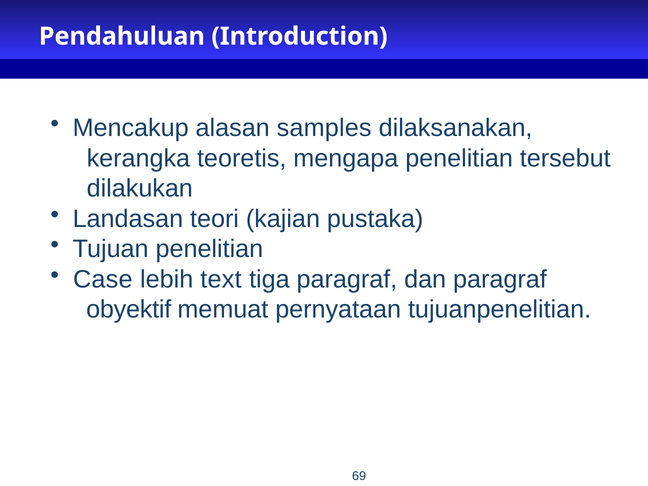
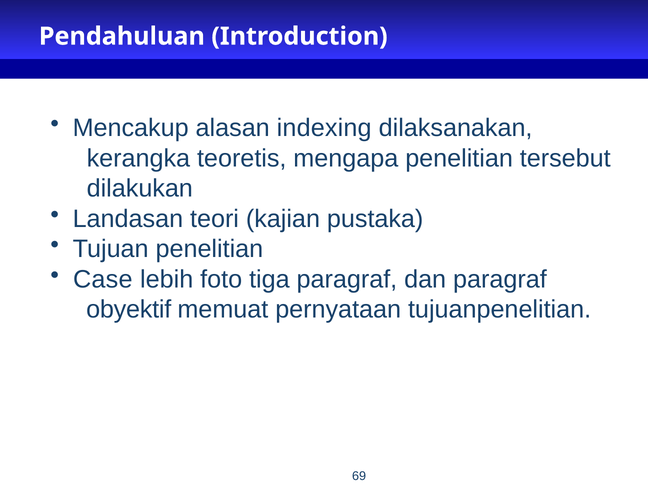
samples: samples -> indexing
text: text -> foto
